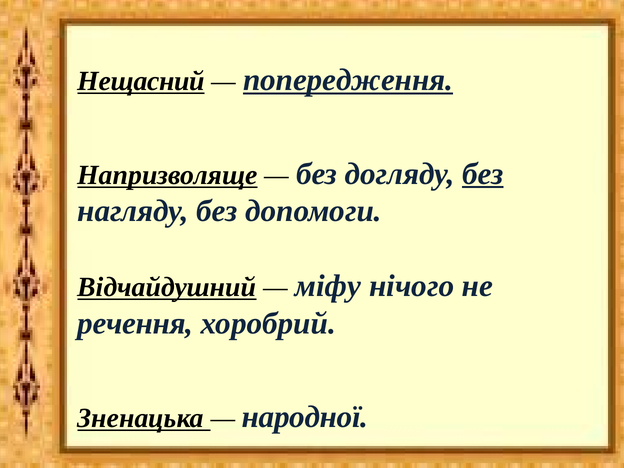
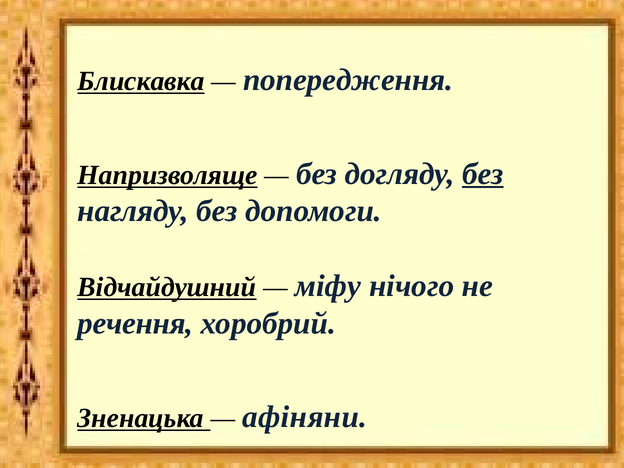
Нещасний: Нещасний -> Блискавка
попередження underline: present -> none
народної: народної -> афіняни
